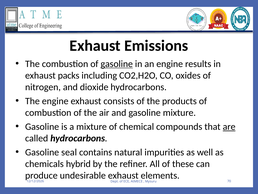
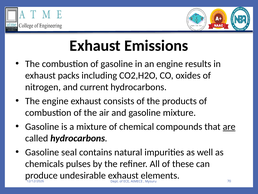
gasoline at (117, 64) underline: present -> none
dioxide: dioxide -> current
hybrid: hybrid -> pulses
